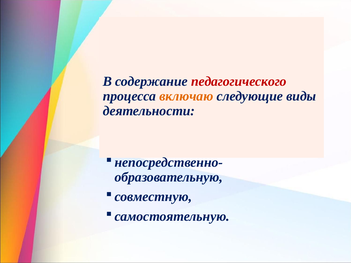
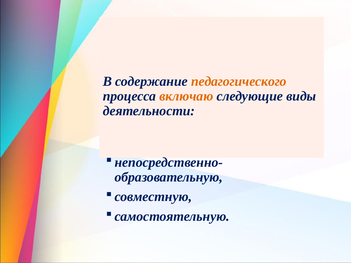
педагогического colour: red -> orange
